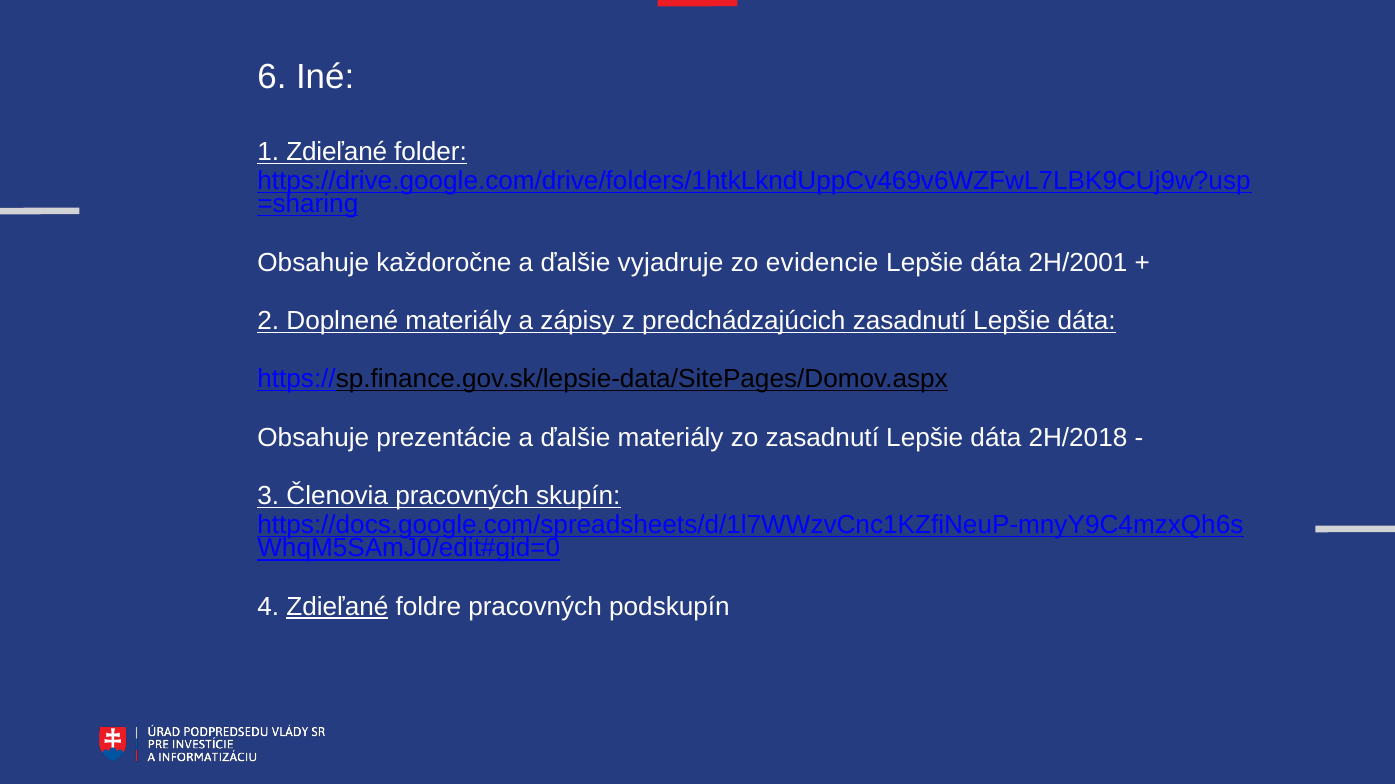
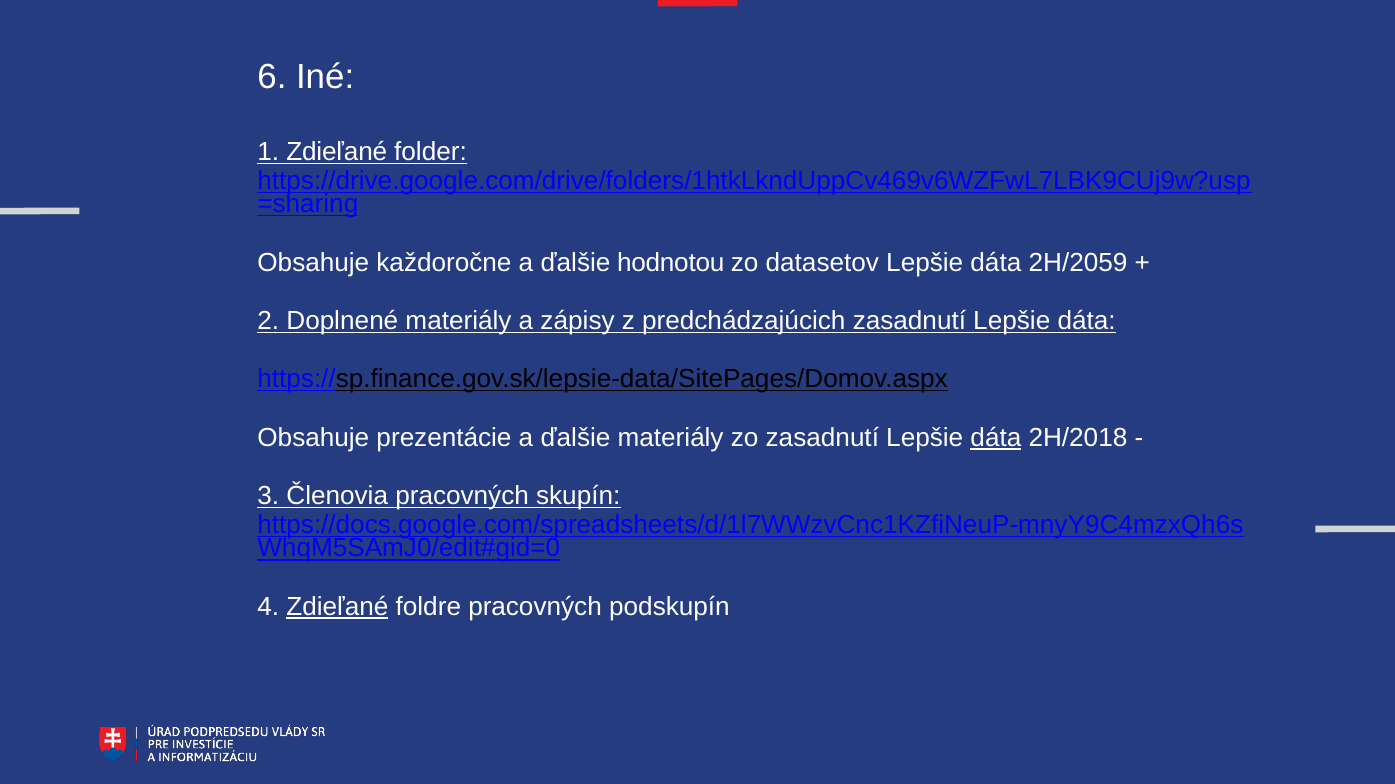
ďalšie vyjadruje: vyjadruje -> hodnotou
evidencie: evidencie -> datasetov
2H/2001: 2H/2001 -> 2H/2059
dáta at (996, 438) underline: none -> present
